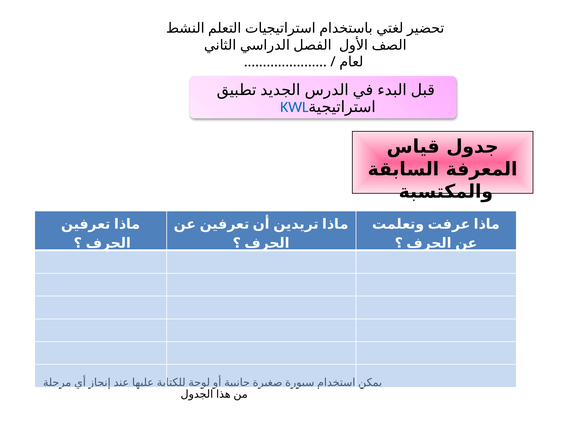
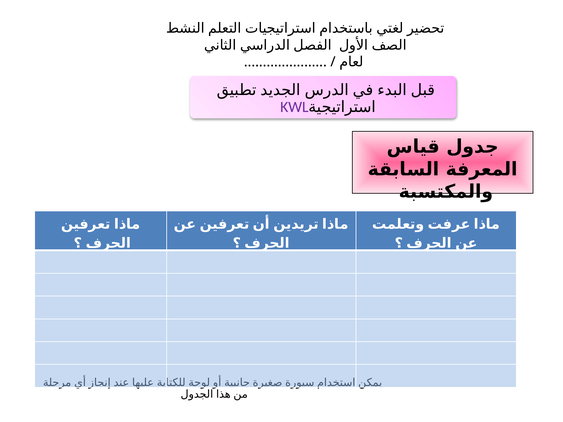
KWL at (294, 107) colour: blue -> purple
